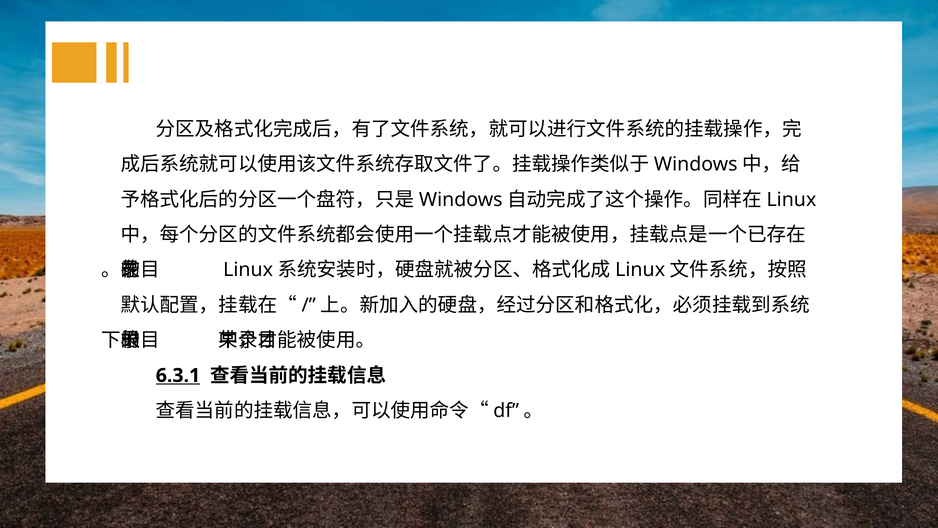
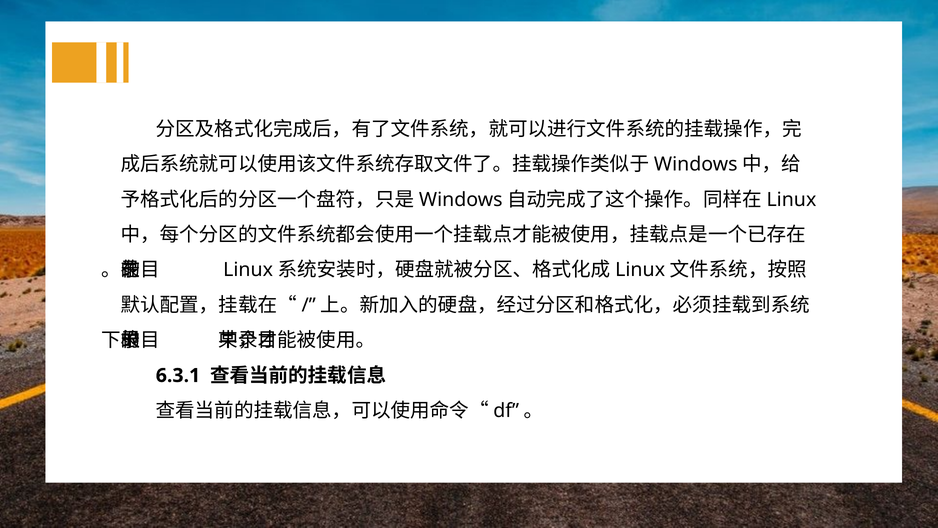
6.3.1 underline: present -> none
